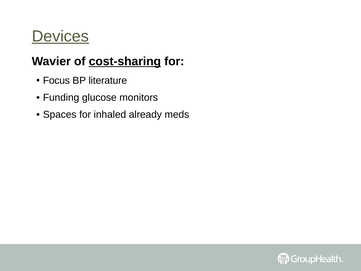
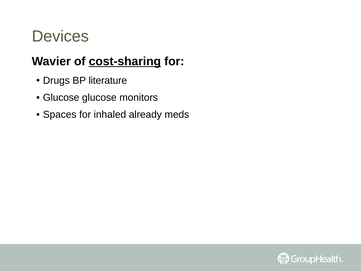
Devices underline: present -> none
Focus: Focus -> Drugs
Funding at (61, 97): Funding -> Glucose
